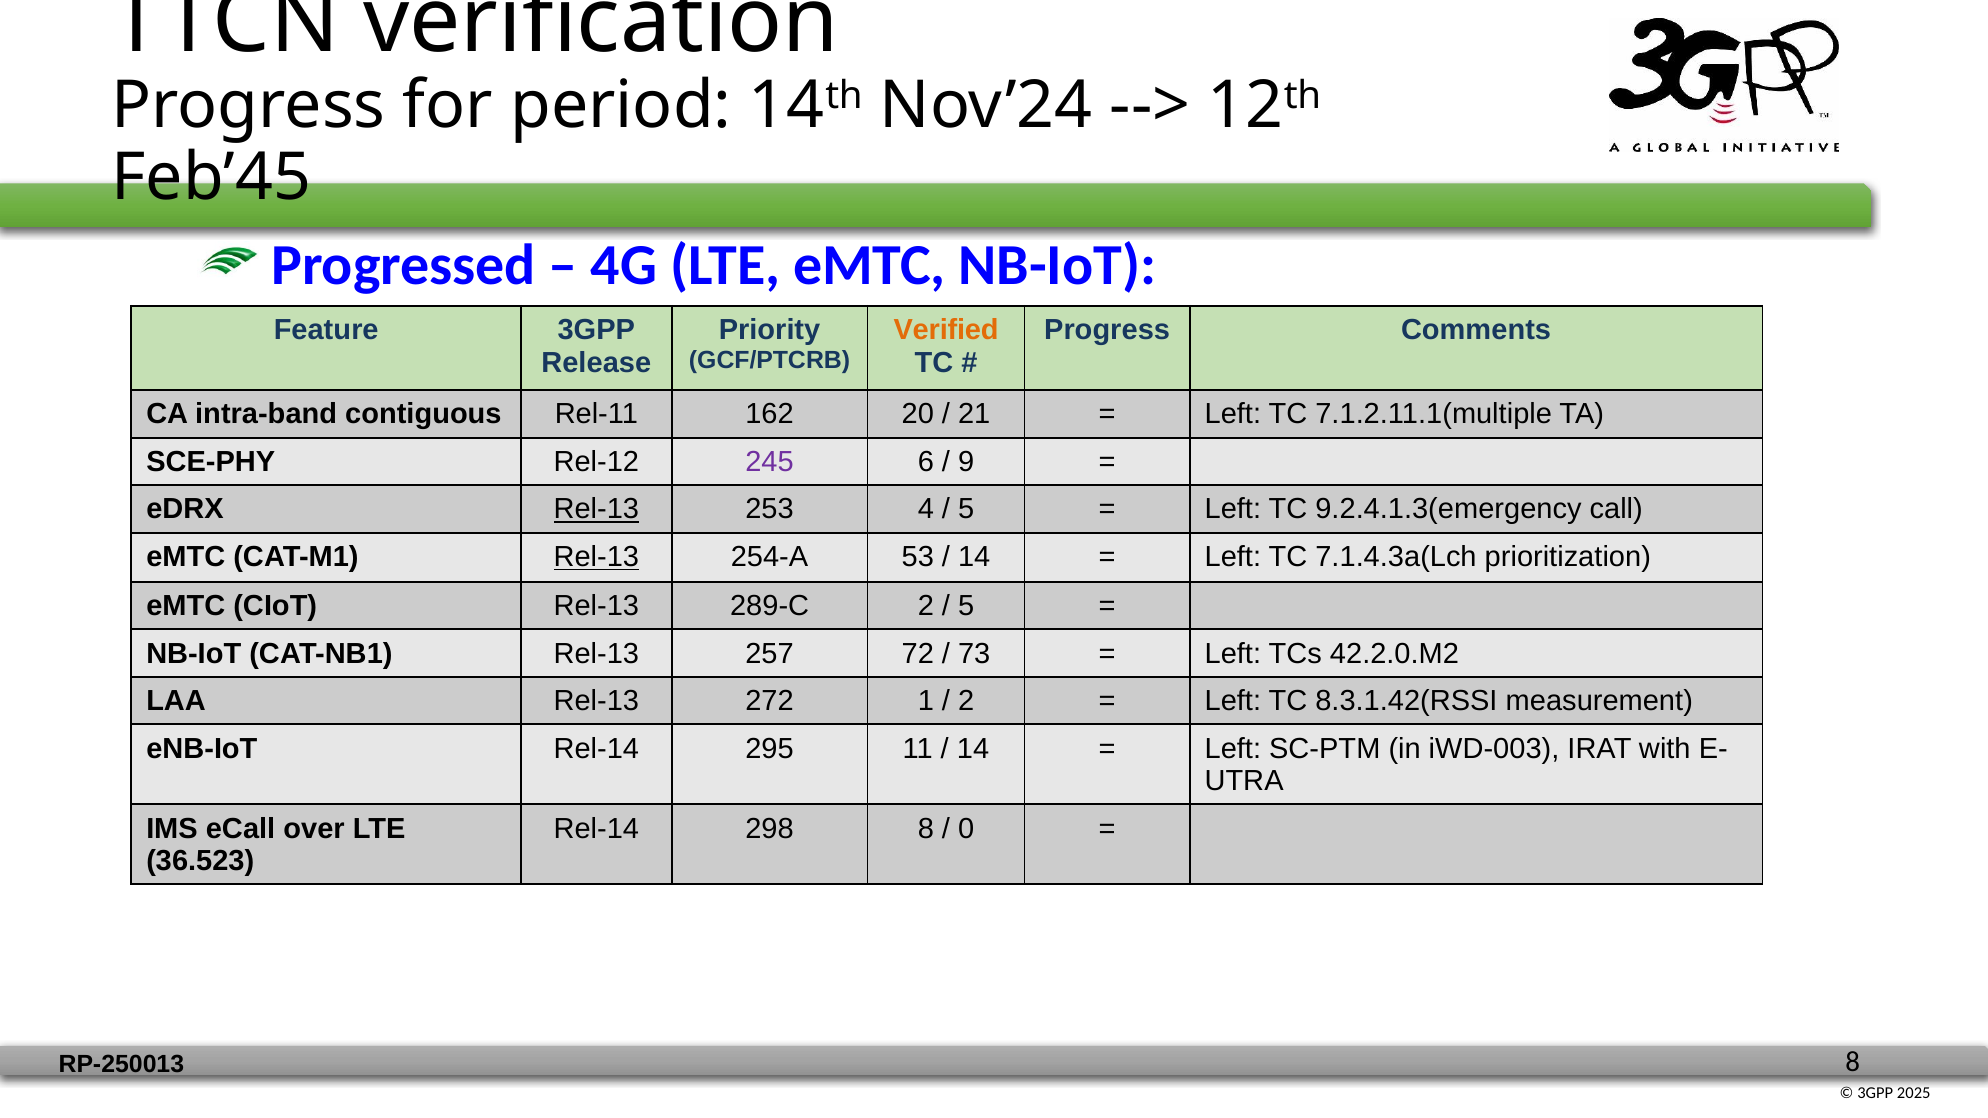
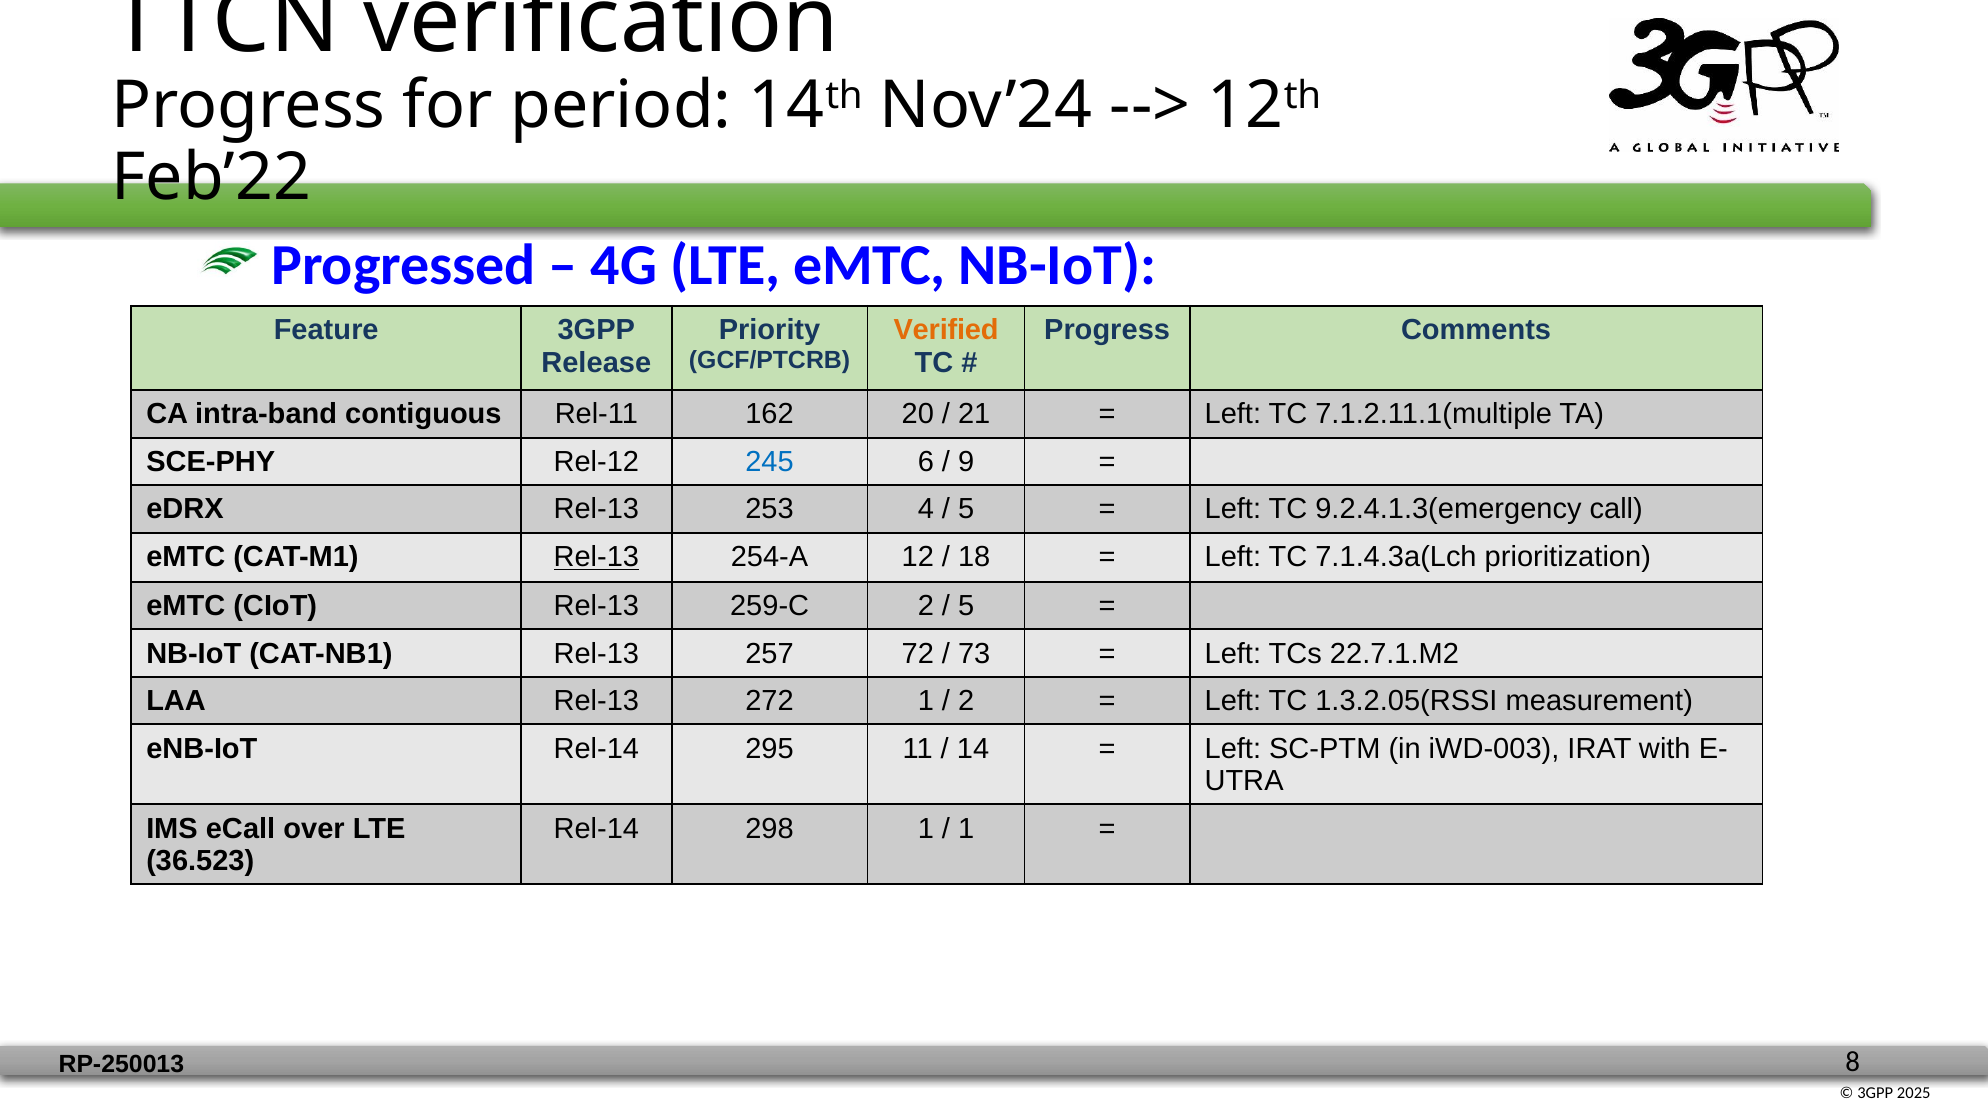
Feb’45: Feb’45 -> Feb’22
245 colour: purple -> blue
Rel-13 at (596, 510) underline: present -> none
53: 53 -> 12
14 at (974, 557): 14 -> 18
289-C: 289-C -> 259-C
42.2.0.M2: 42.2.0.M2 -> 22.7.1.M2
8.3.1.42(RSSI: 8.3.1.42(RSSI -> 1.3.2.05(RSSI
298 8: 8 -> 1
0 at (966, 829): 0 -> 1
